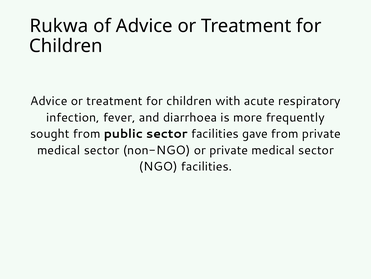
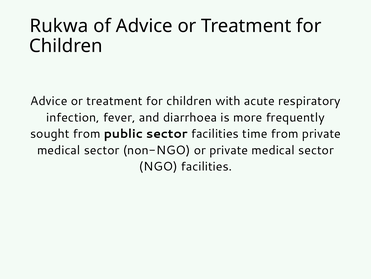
gave: gave -> time
